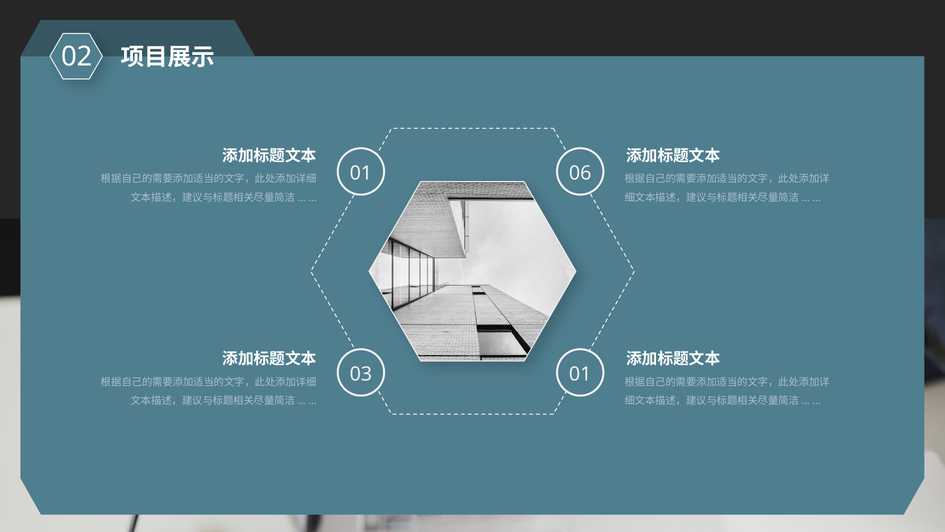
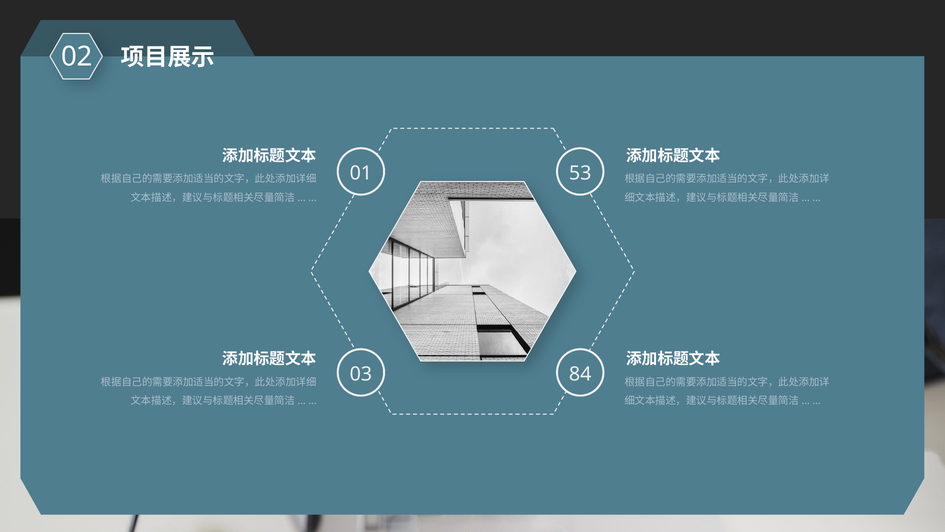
06: 06 -> 53
03 01: 01 -> 84
